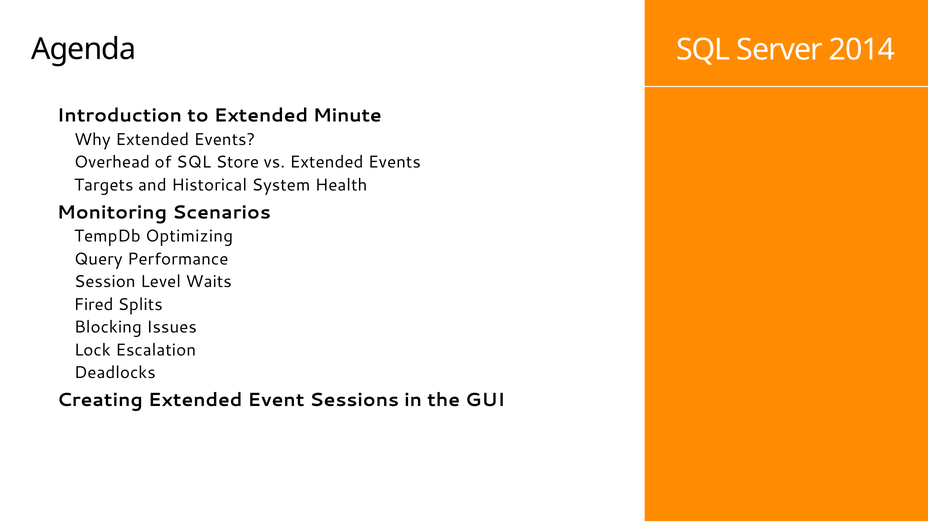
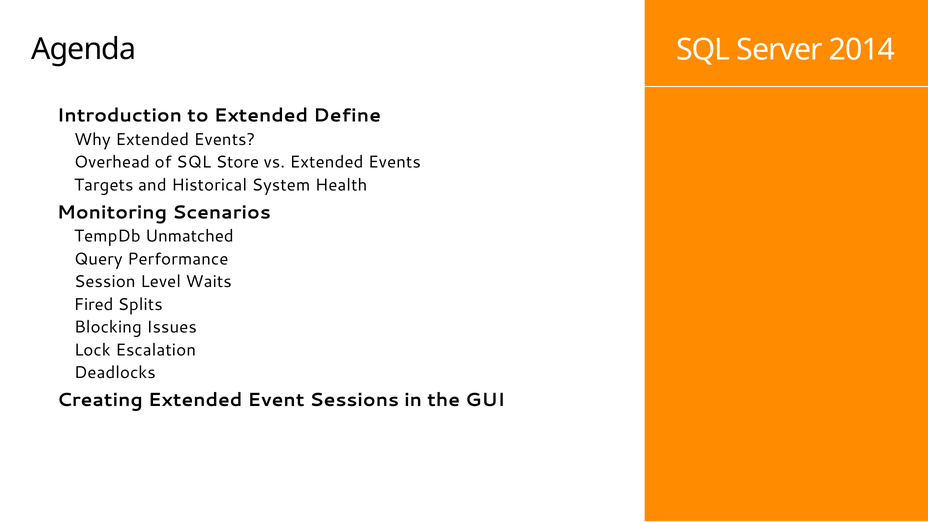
Minute: Minute -> Define
Optimizing: Optimizing -> Unmatched
